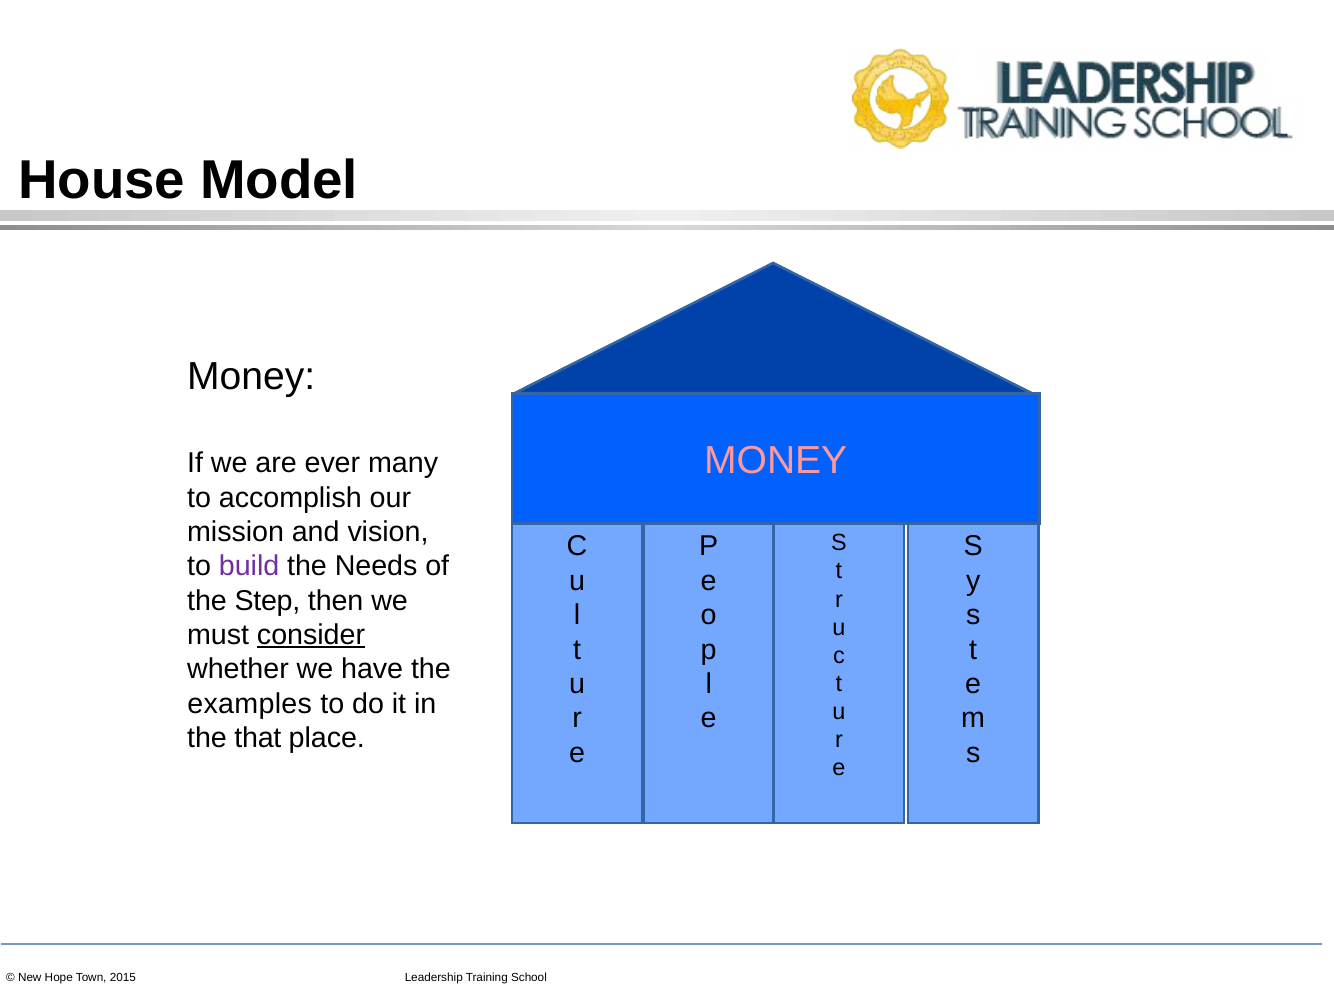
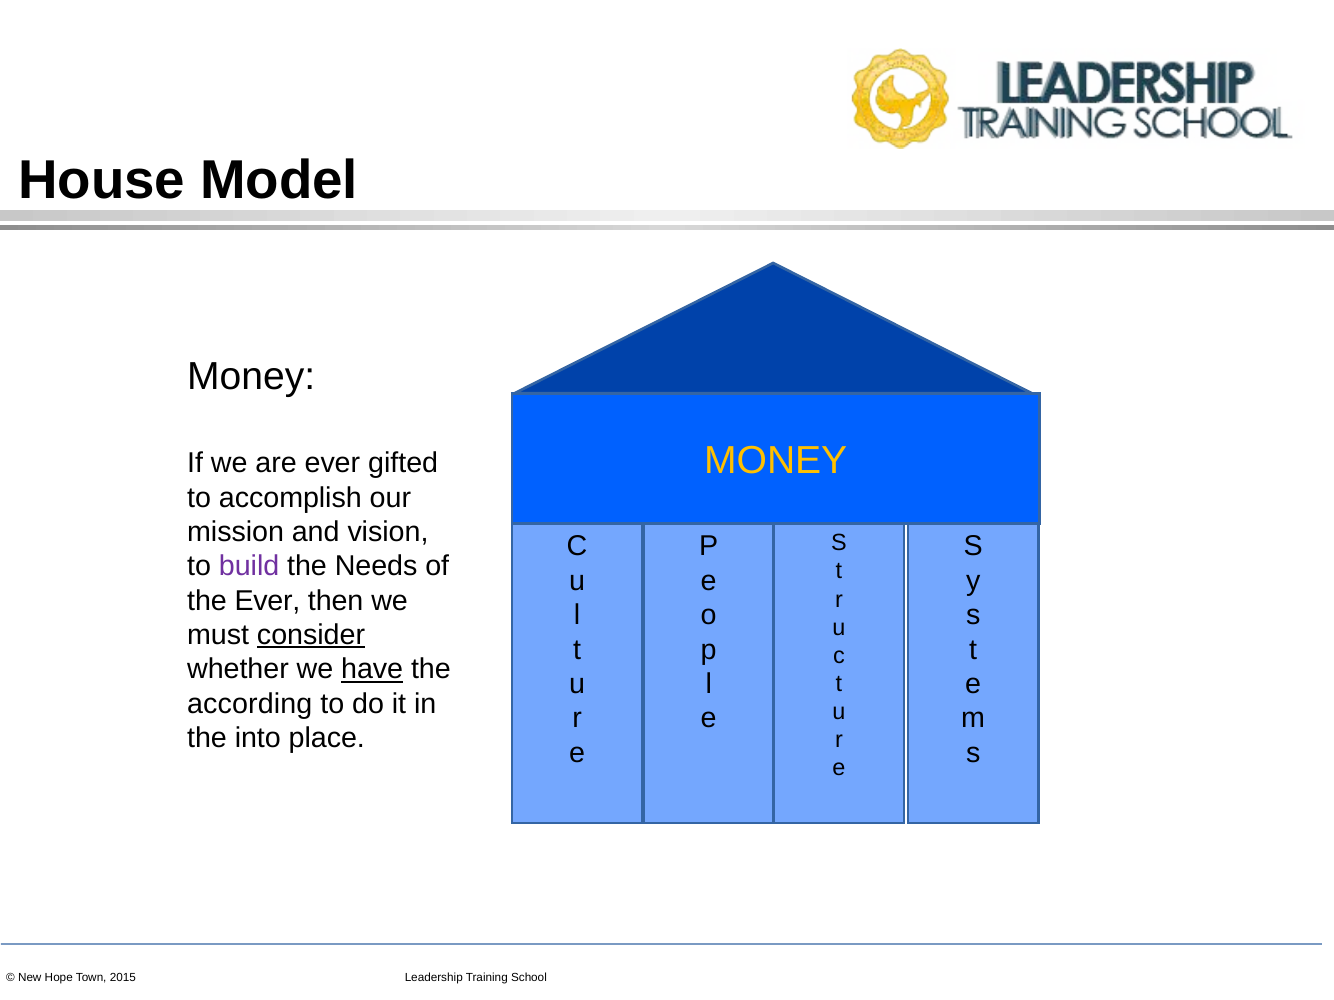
MONEY at (776, 461) colour: pink -> yellow
many: many -> gifted
the Step: Step -> Ever
have underline: none -> present
examples: examples -> according
that: that -> into
